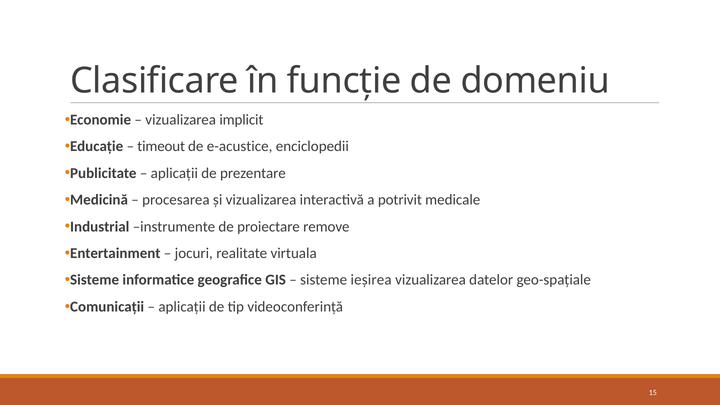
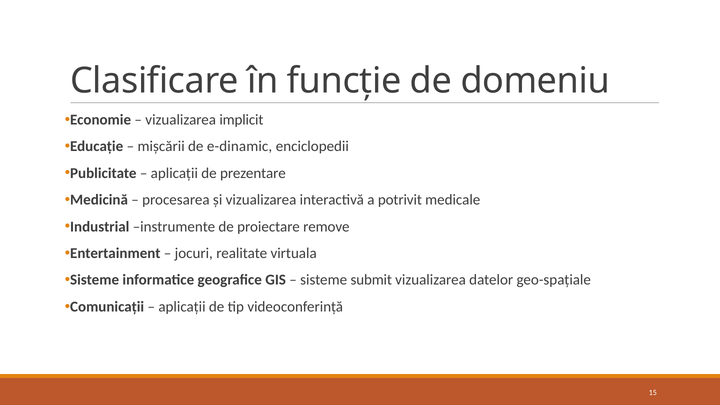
timeout: timeout -> mișcării
e-acustice: e-acustice -> e-dinamic
ieșirea: ieșirea -> submit
